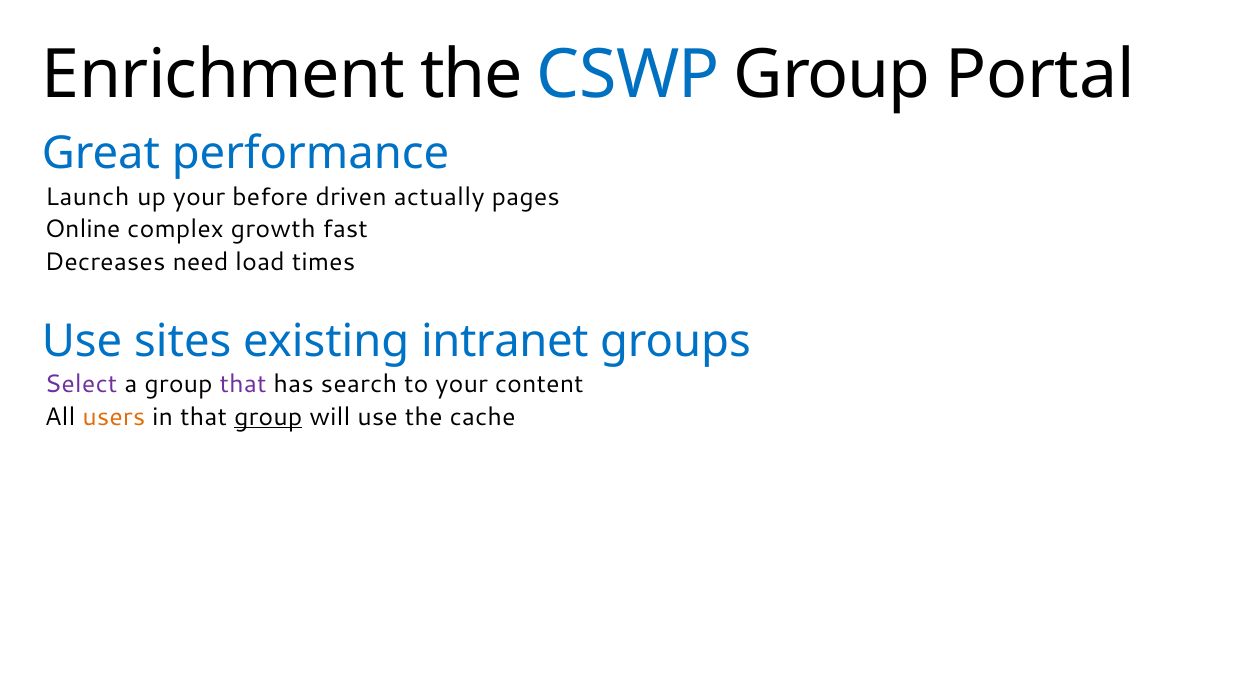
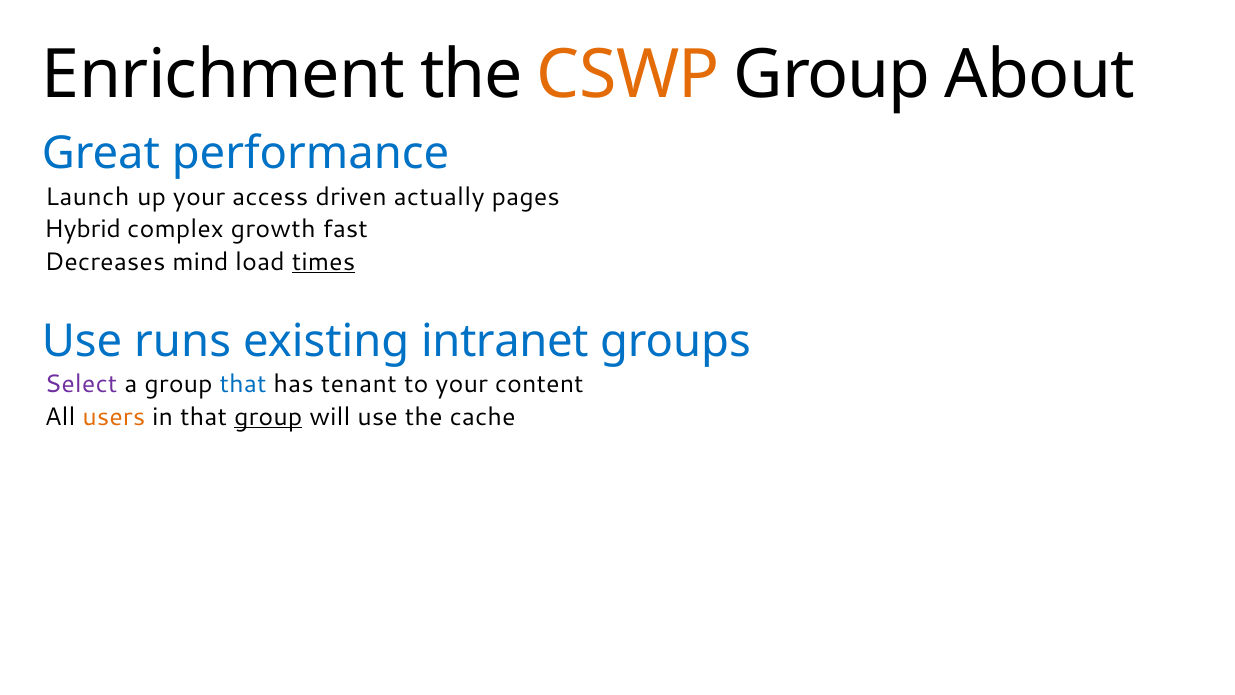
CSWP colour: blue -> orange
Portal: Portal -> About
before: before -> access
Online: Online -> Hybrid
need: need -> mind
times underline: none -> present
sites: sites -> runs
that at (243, 384) colour: purple -> blue
search: search -> tenant
